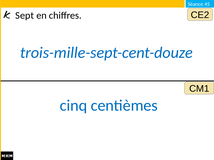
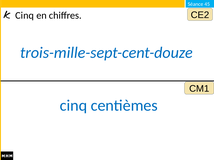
Sept at (25, 15): Sept -> Cinq
